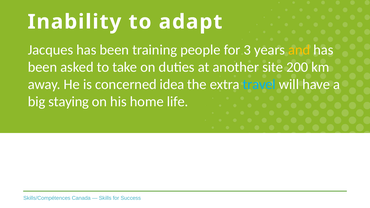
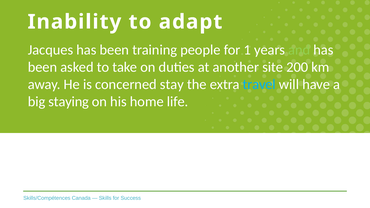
3: 3 -> 1
and colour: yellow -> light green
idea: idea -> stay
